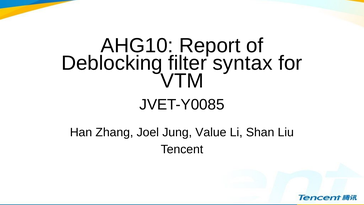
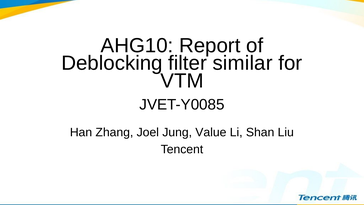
syntax: syntax -> similar
